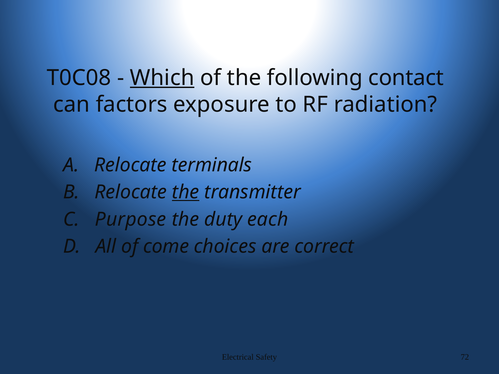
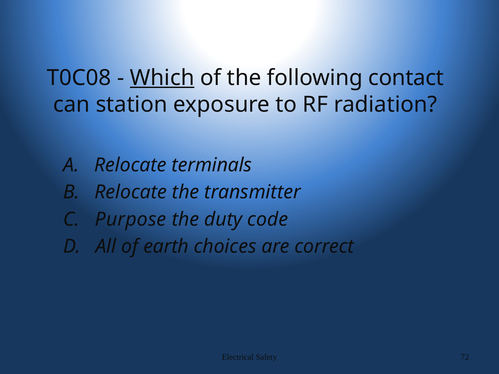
factors: factors -> station
the at (186, 192) underline: present -> none
each: each -> code
come: come -> earth
